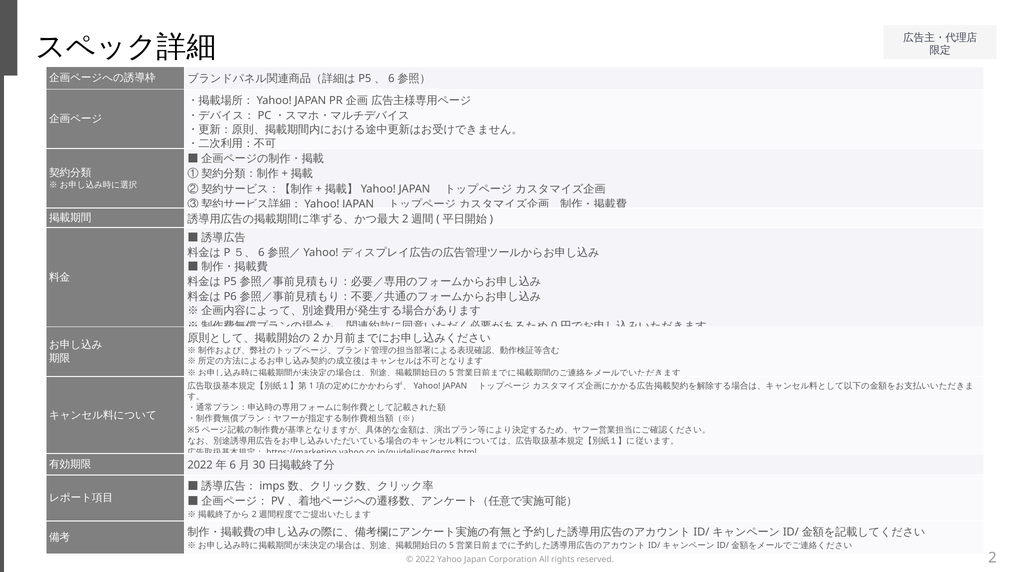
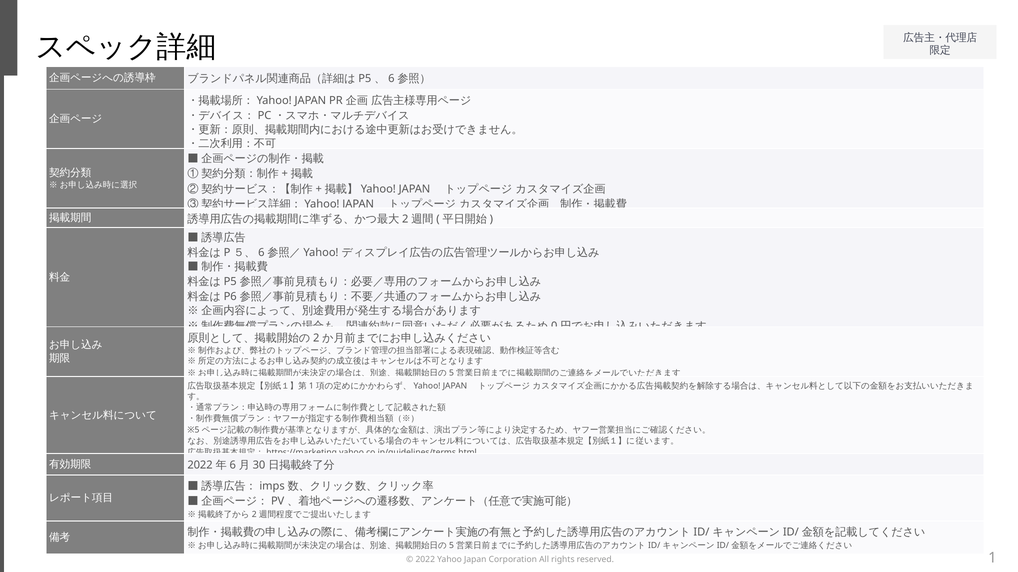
2 at (992, 559): 2 -> 1
